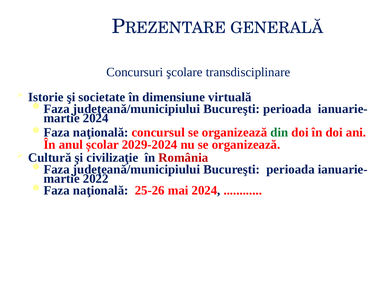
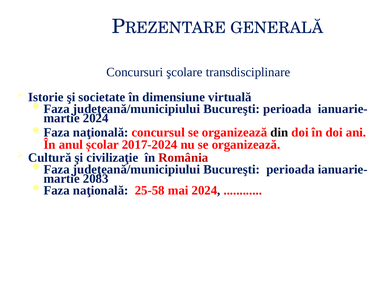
din colour: green -> black
2029-2024: 2029-2024 -> 2017-2024
2022: 2022 -> 2083
25-26: 25-26 -> 25-58
